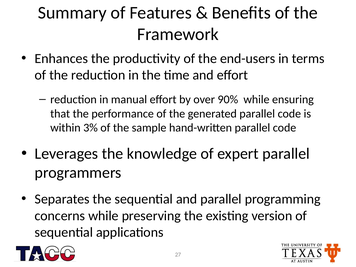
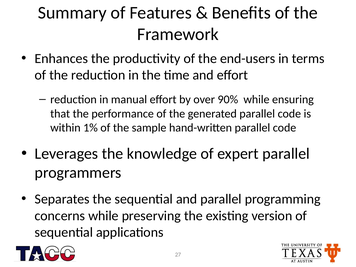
3%: 3% -> 1%
